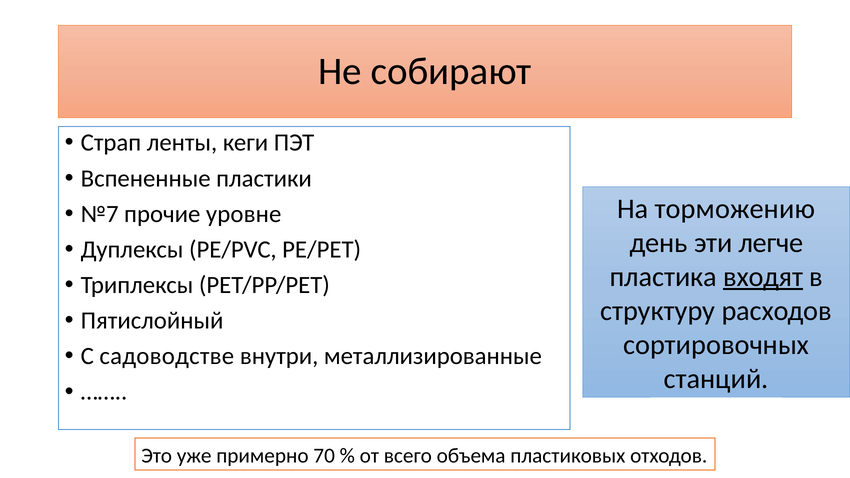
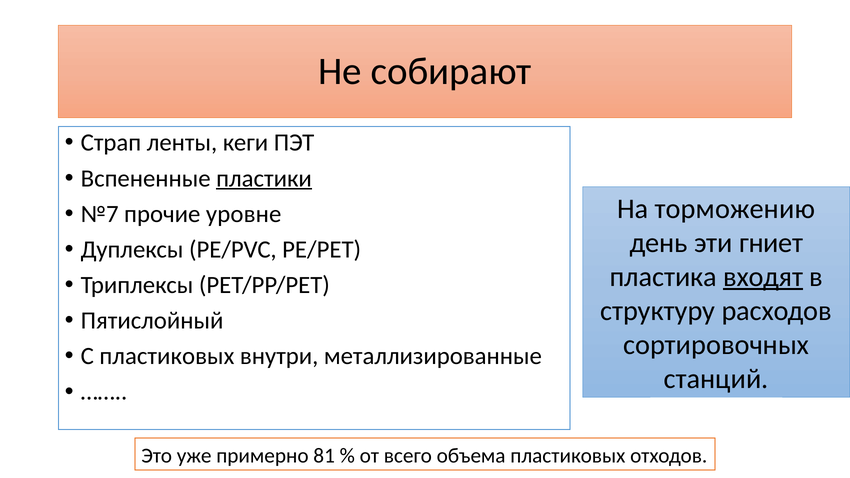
пластики underline: none -> present
легче: легче -> гниет
С садоводстве: садоводстве -> пластиковых
70: 70 -> 81
